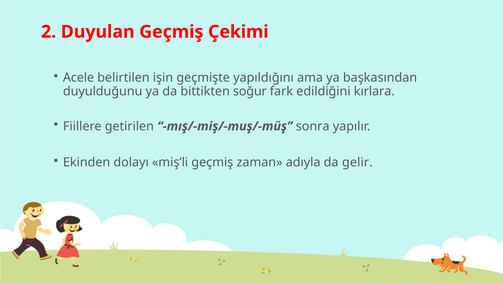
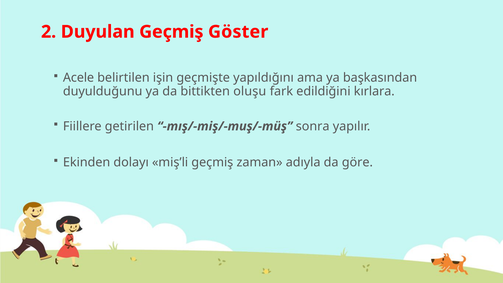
Çekimi: Çekimi -> Göster
soğur: soğur -> oluşu
gelir: gelir -> göre
